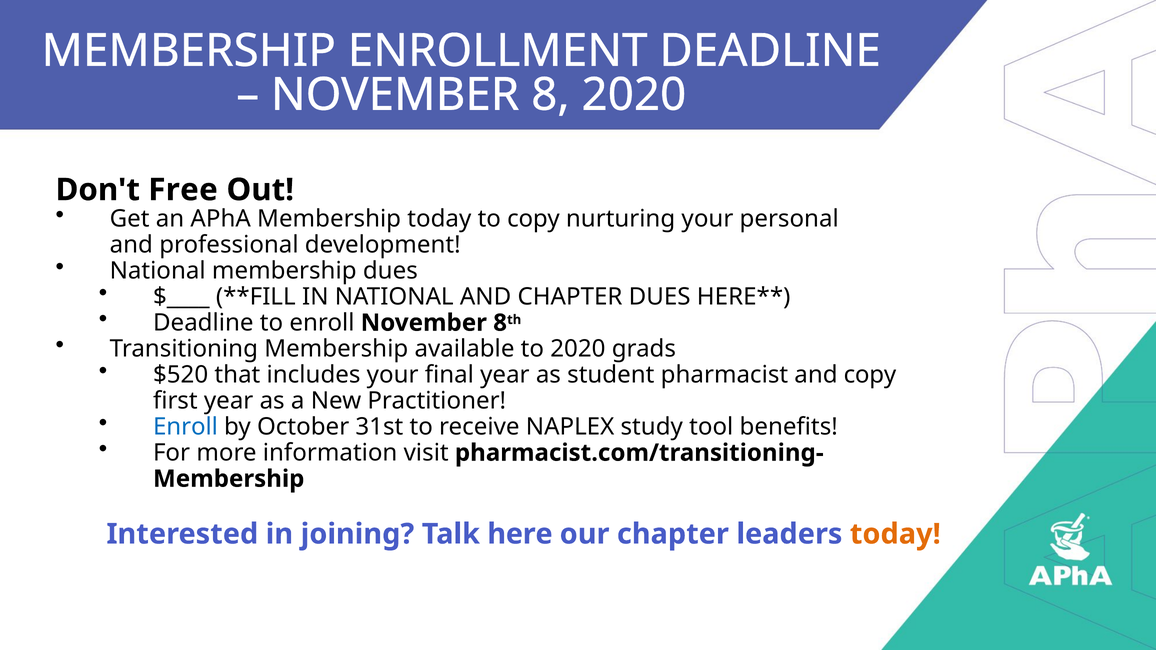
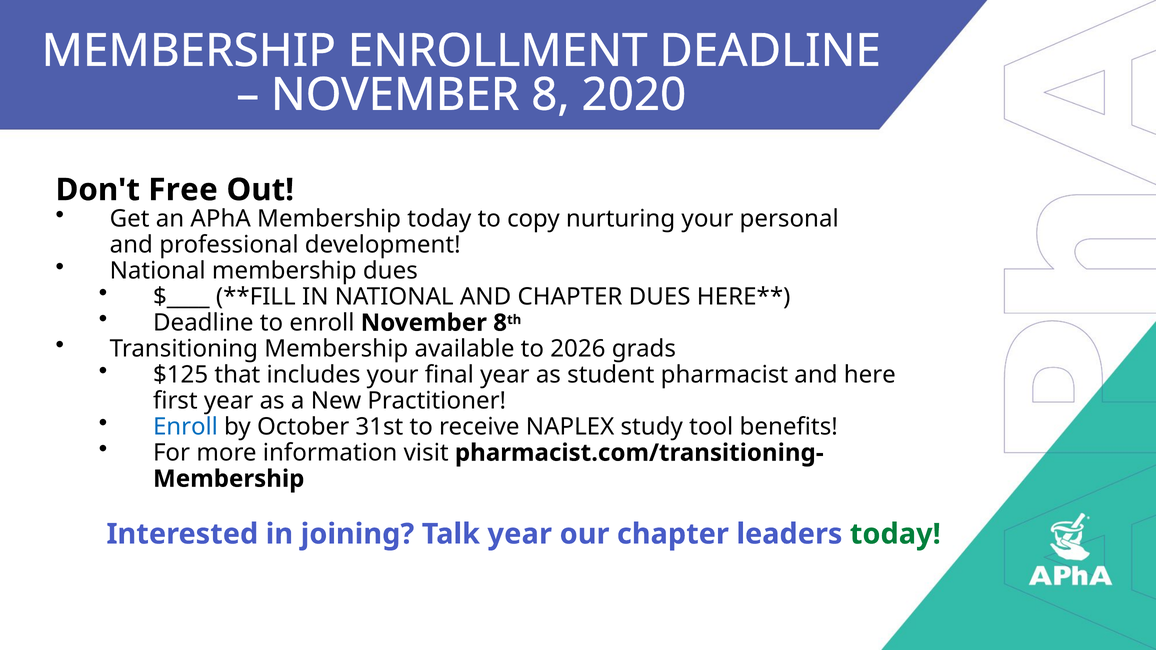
to 2020: 2020 -> 2026
$520: $520 -> $125
and copy: copy -> here
Talk here: here -> year
today at (895, 534) colour: orange -> green
